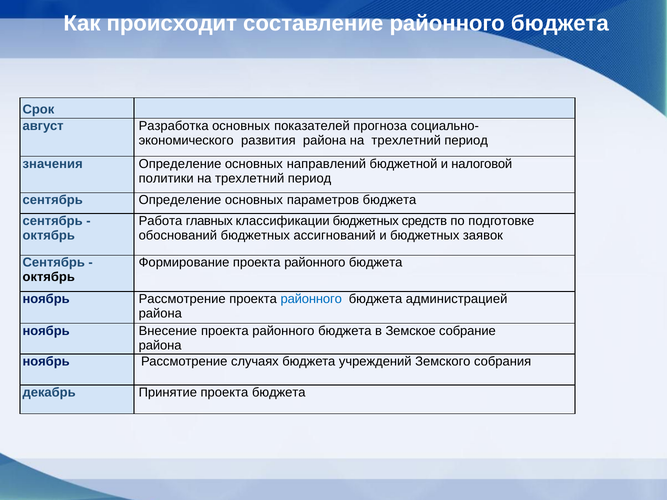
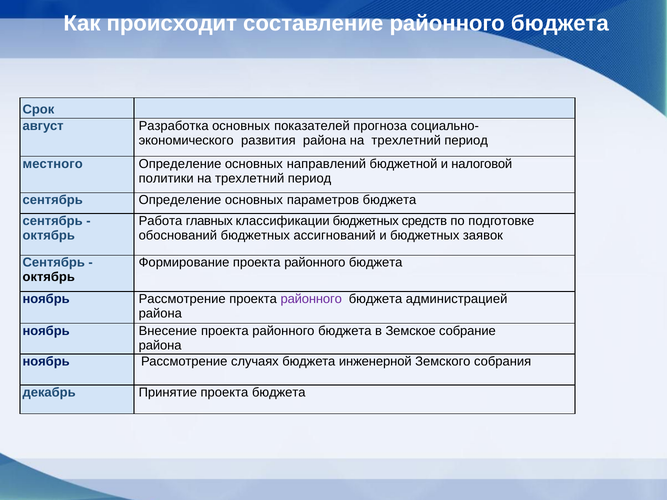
значения: значения -> местного
районного at (311, 299) colour: blue -> purple
учреждений: учреждений -> инженерной
